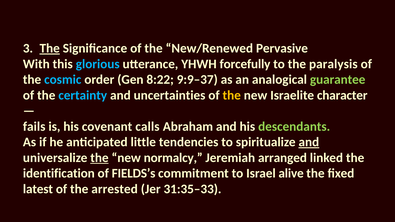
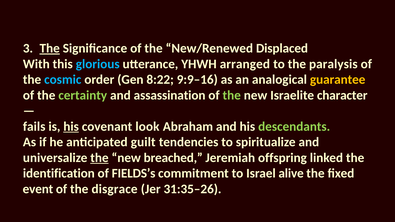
Pervasive: Pervasive -> Displaced
forcefully: forcefully -> arranged
9:9–37: 9:9–37 -> 9:9–16
guarantee colour: light green -> yellow
certainty colour: light blue -> light green
uncertainties: uncertainties -> assassination
the at (232, 95) colour: yellow -> light green
his at (71, 127) underline: none -> present
calls: calls -> look
little: little -> guilt
and at (309, 142) underline: present -> none
normalcy: normalcy -> breached
arranged: arranged -> offspring
latest: latest -> event
arrested: arrested -> disgrace
31:35–33: 31:35–33 -> 31:35–26
